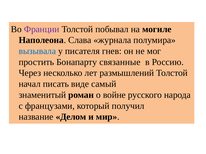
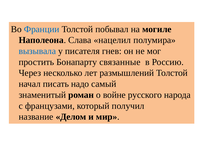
Франции colour: purple -> blue
журнала: журнала -> нацелил
виде: виде -> надо
